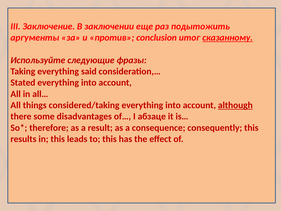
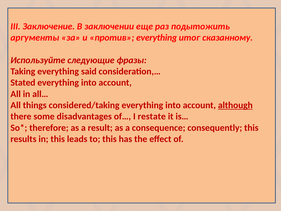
против conclusion: conclusion -> everything
сказанному underline: present -> none
абзаце: абзаце -> restate
